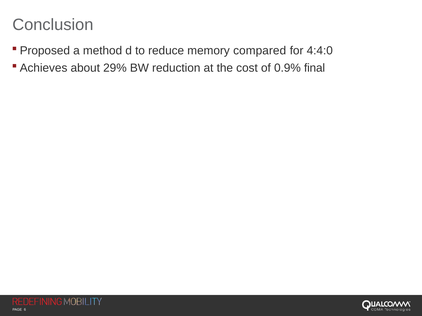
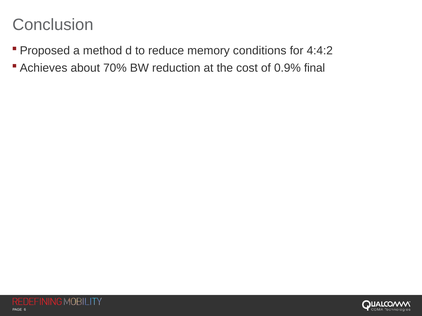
compared: compared -> conditions
4:4:0: 4:4:0 -> 4:4:2
29%: 29% -> 70%
